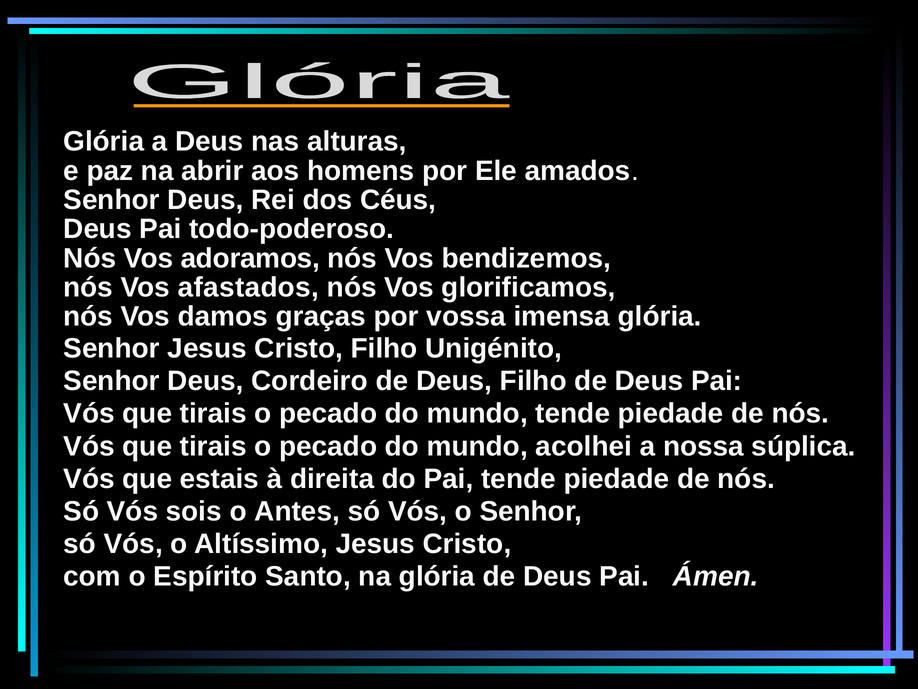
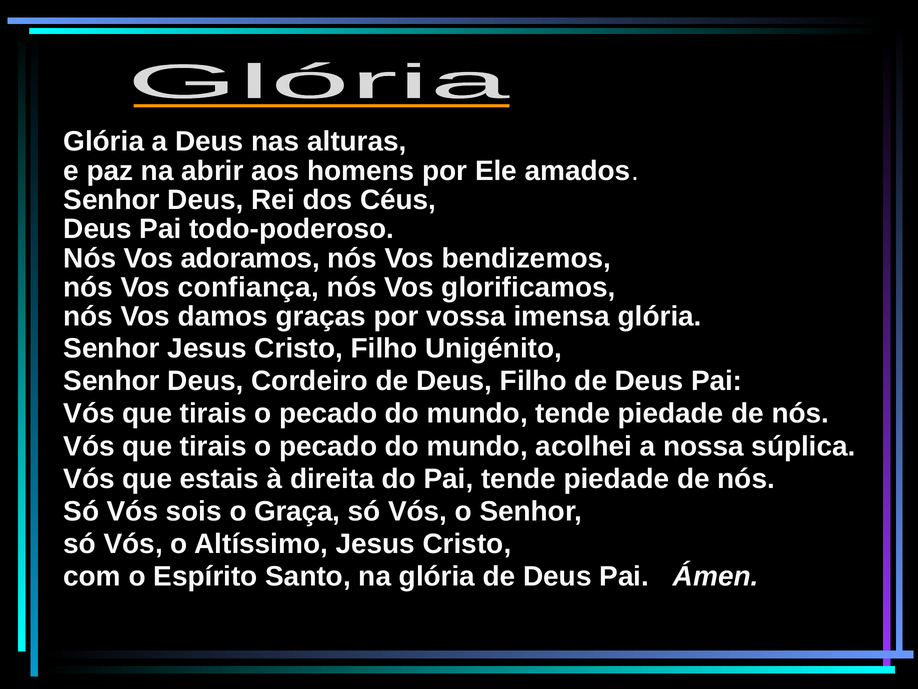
afastados: afastados -> confiança
Antes: Antes -> Graça
